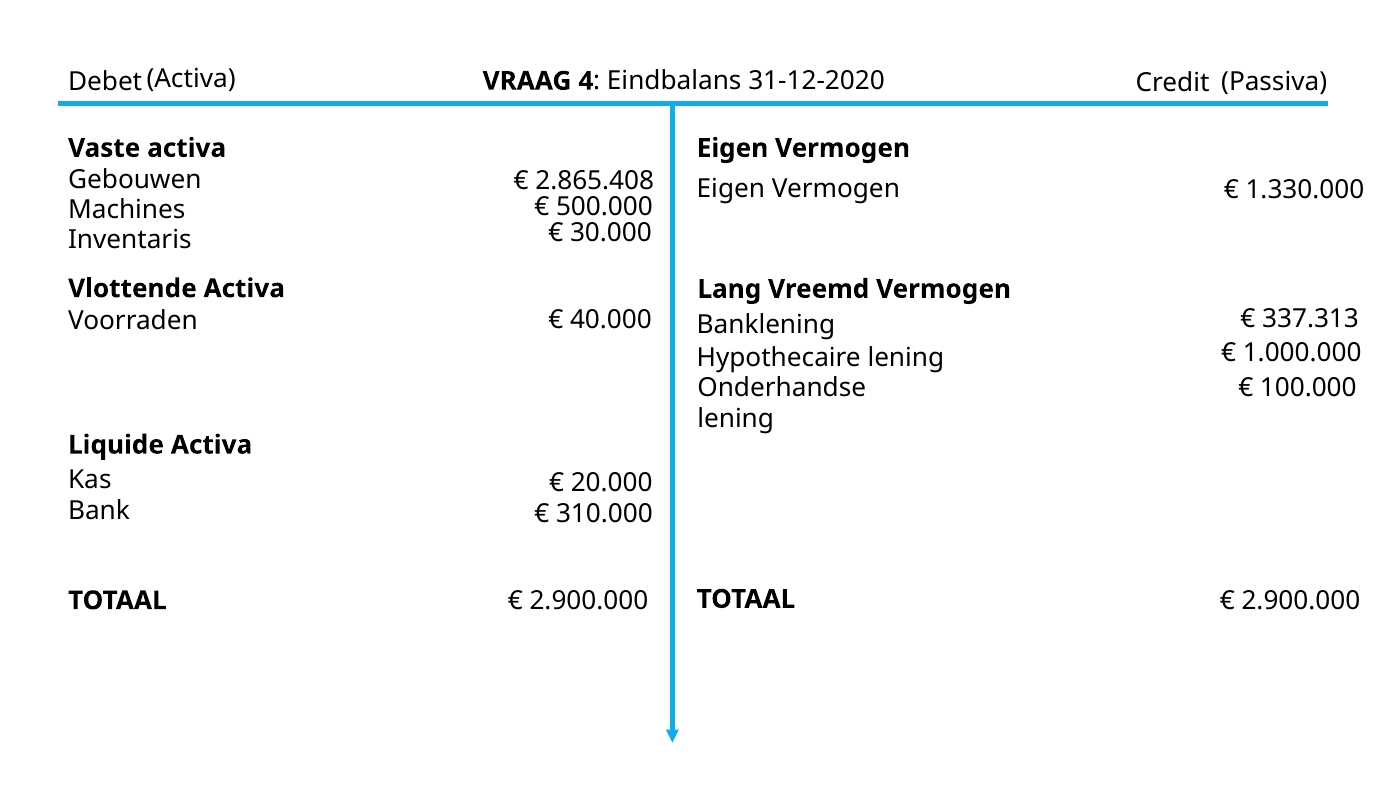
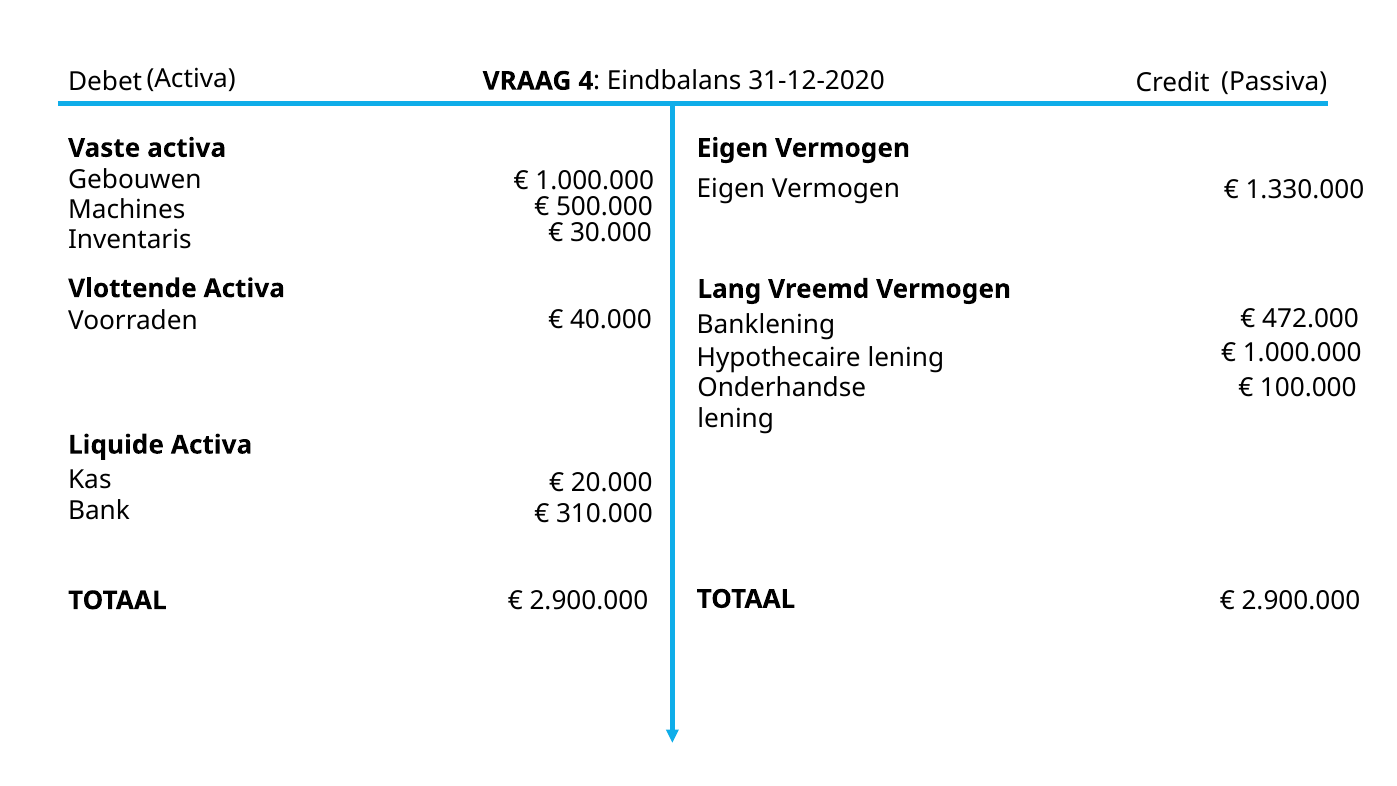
2.865.408 at (595, 181): 2.865.408 -> 1.000.000
337.313: 337.313 -> 472.000
